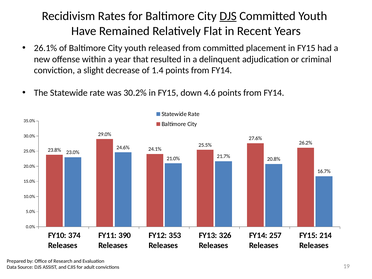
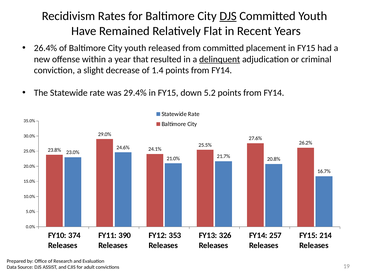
26.1%: 26.1% -> 26.4%
delinquent underline: none -> present
30.2%: 30.2% -> 29.4%
4.6: 4.6 -> 5.2
